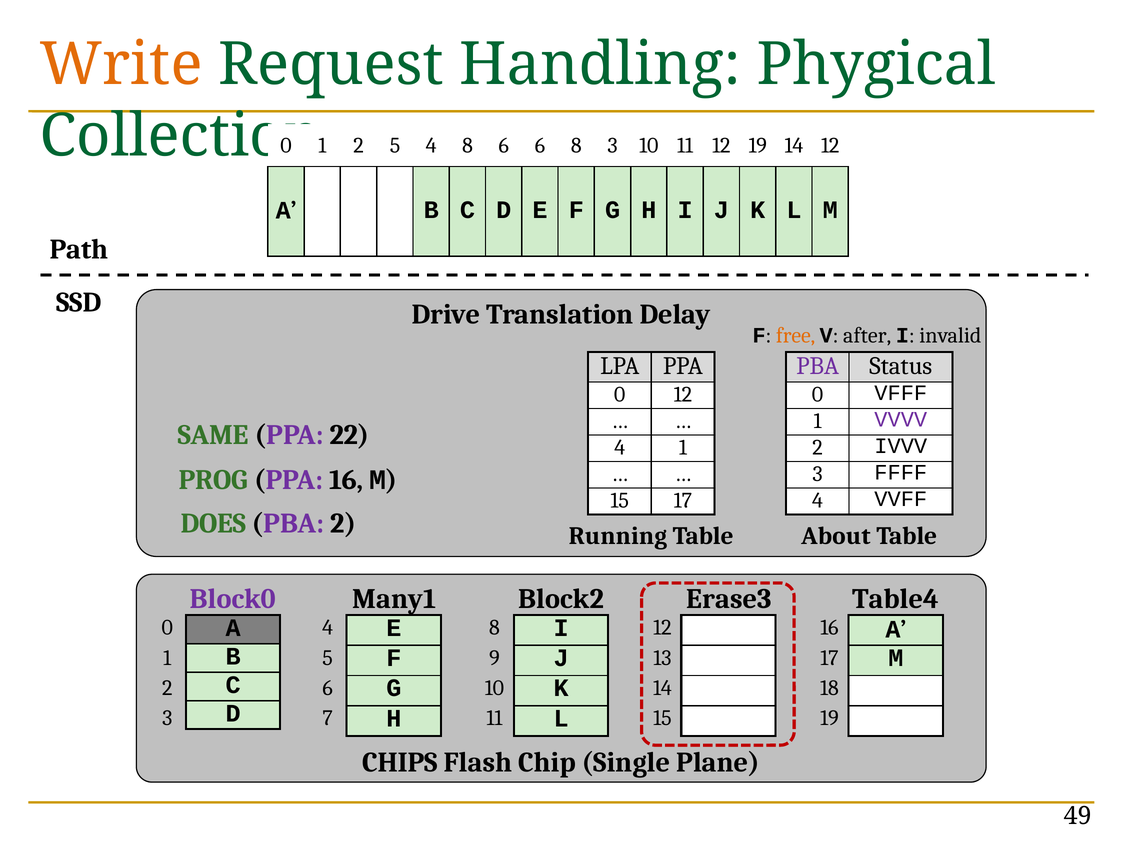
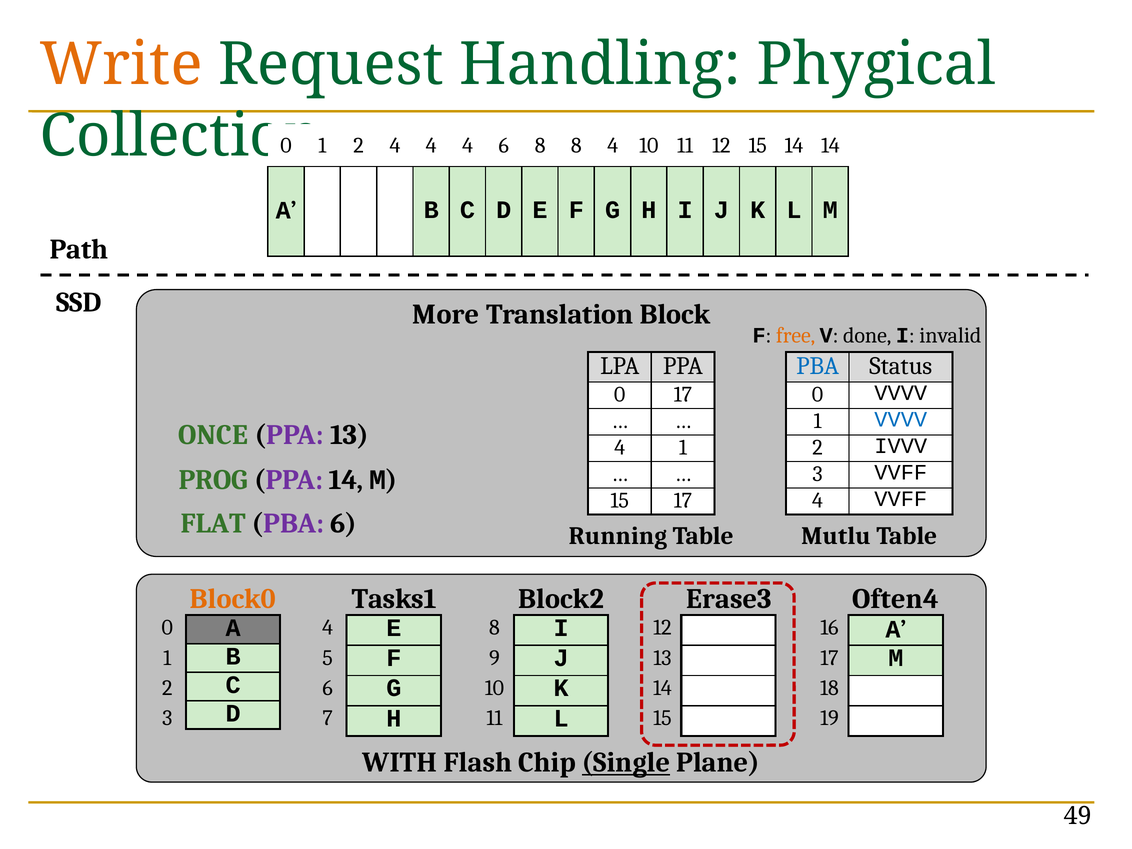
2 5: 5 -> 4
8 at (468, 145): 8 -> 4
6 6: 6 -> 8
8 3: 3 -> 4
12 19: 19 -> 15
14 12: 12 -> 14
Drive: Drive -> More
Delay: Delay -> Block
after: after -> done
PBA at (818, 366) colour: purple -> blue
0 12: 12 -> 17
0 VFFF: VFFF -> VVVV
VVVV at (901, 420) colour: purple -> blue
SAME: SAME -> ONCE
PPA 22: 22 -> 13
3 FFFF: FFFF -> VVFF
PPA 16: 16 -> 14
DOES: DOES -> FLAT
PBA 2: 2 -> 6
About: About -> Mutlu
Block0 colour: purple -> orange
Many1: Many1 -> Tasks1
Table4: Table4 -> Often4
CHIPS: CHIPS -> WITH
Single underline: none -> present
